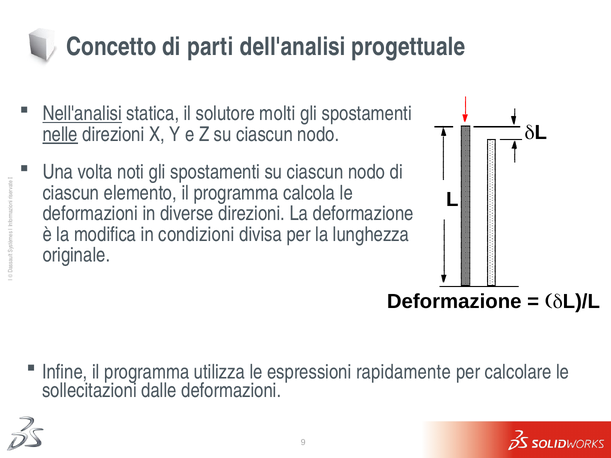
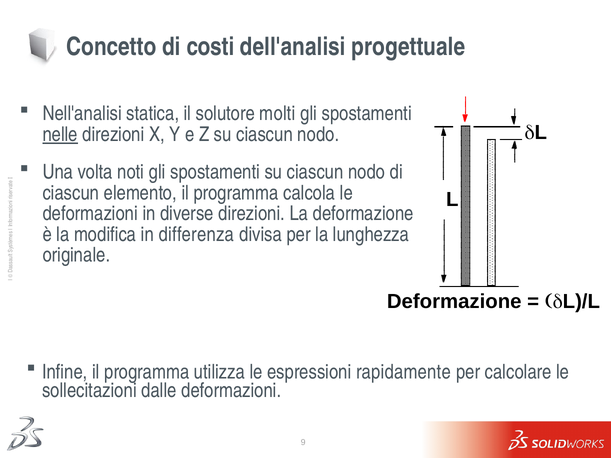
parti: parti -> costi
Nell'analisi underline: present -> none
condizioni: condizioni -> differenza
